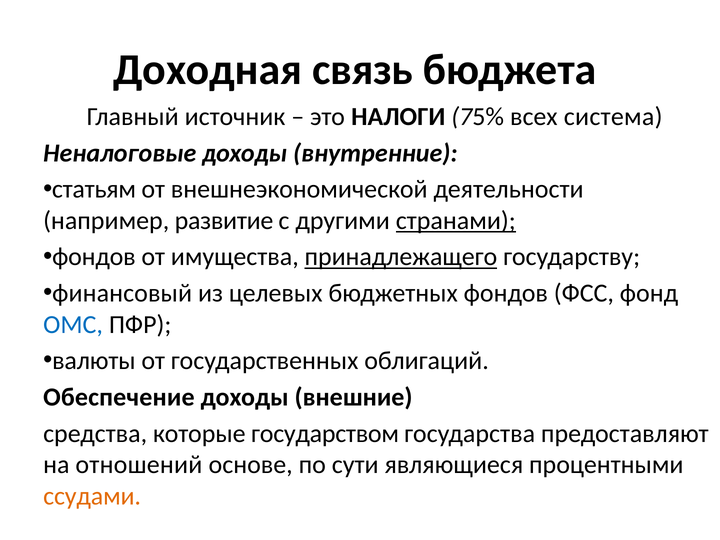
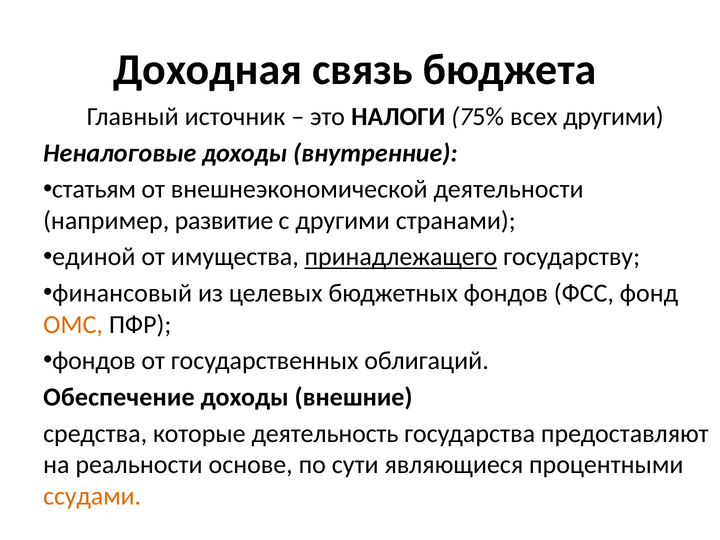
всех система: система -> другими
странами underline: present -> none
фондов at (94, 257): фондов -> единой
ОМС colour: blue -> orange
валюты at (94, 361): валюты -> фондов
государством: государством -> деятельность
отношений: отношений -> реальности
